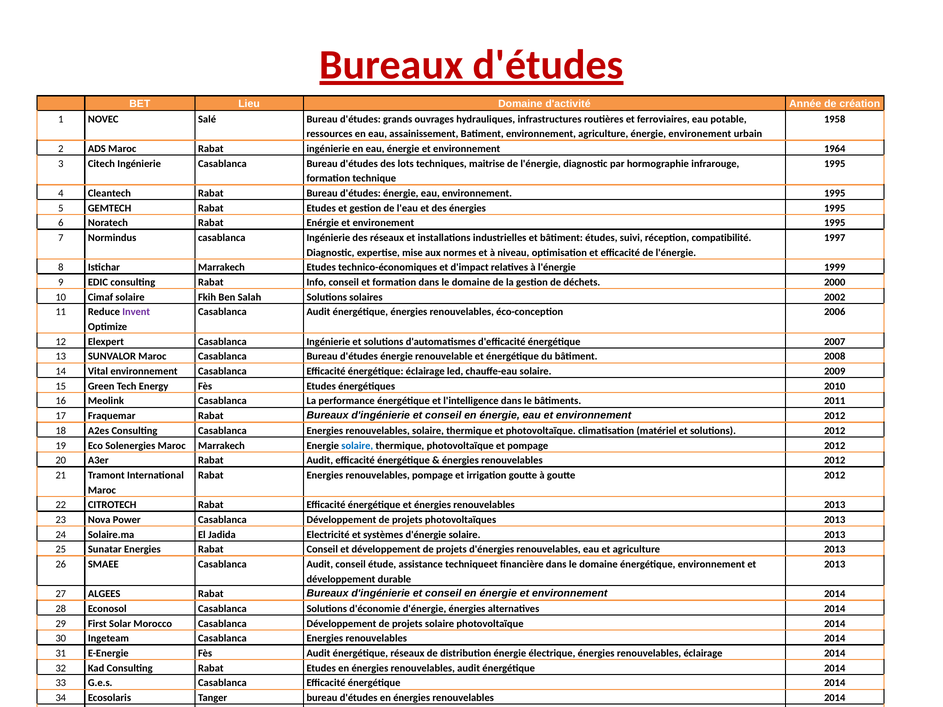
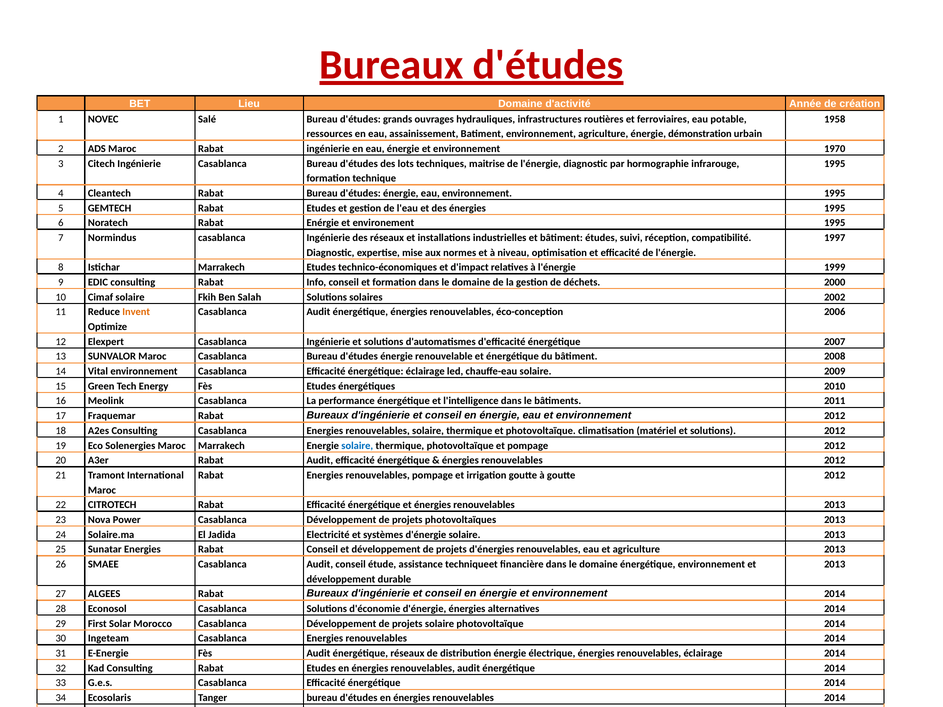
énergie environement: environement -> démonstration
1964: 1964 -> 1970
Invent colour: purple -> orange
